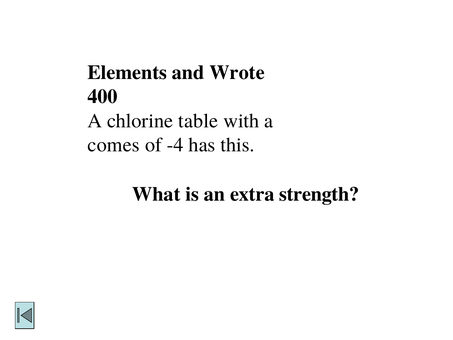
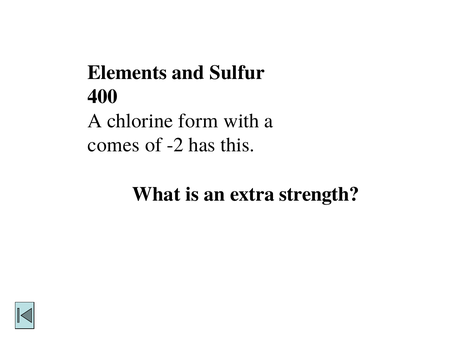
Wrote: Wrote -> Sulfur
table: table -> form
-4: -4 -> -2
